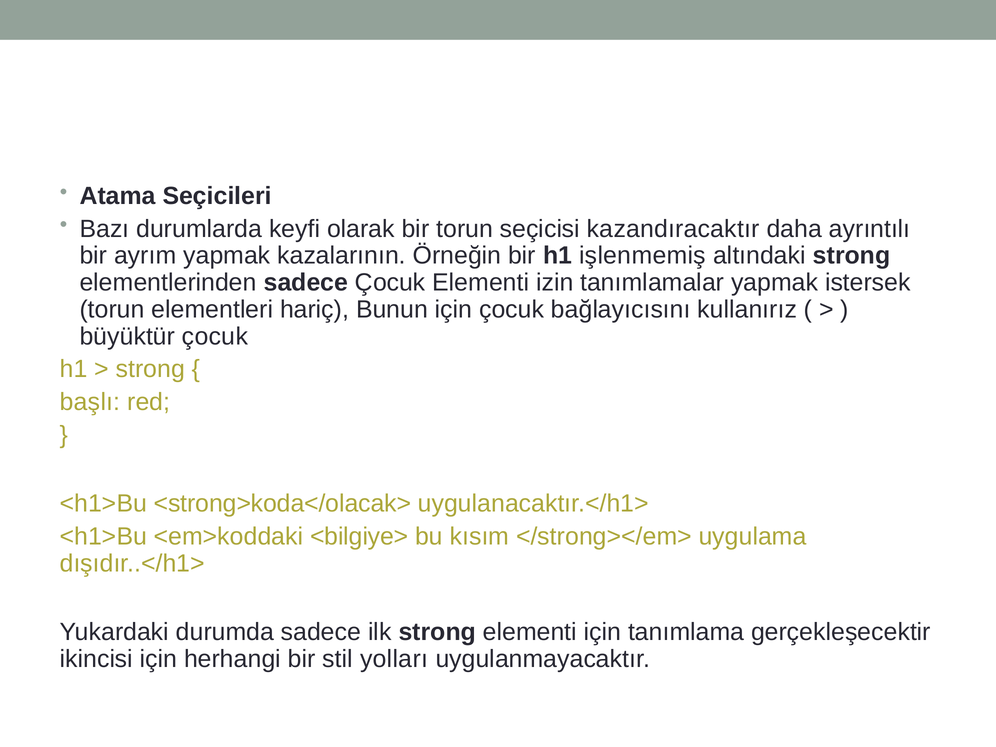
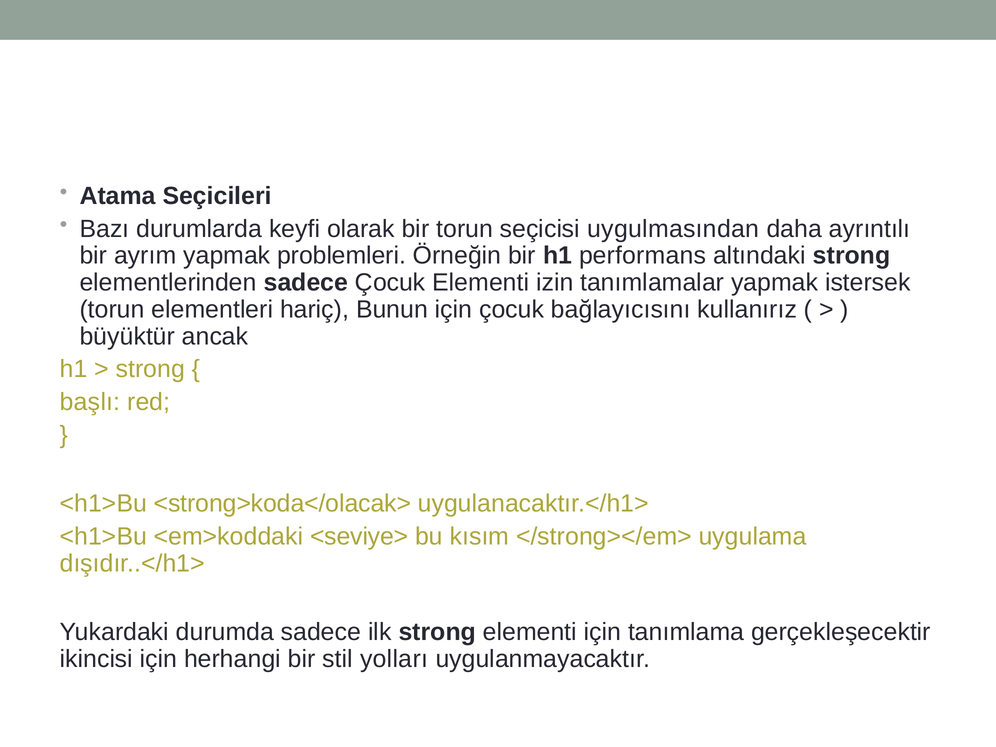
kazandıracaktır: kazandıracaktır -> uygulmasından
kazalarının: kazalarının -> problemleri
işlenmemiş: işlenmemiş -> performans
büyüktür çocuk: çocuk -> ancak
<bilgiye>: <bilgiye> -> <seviye>
